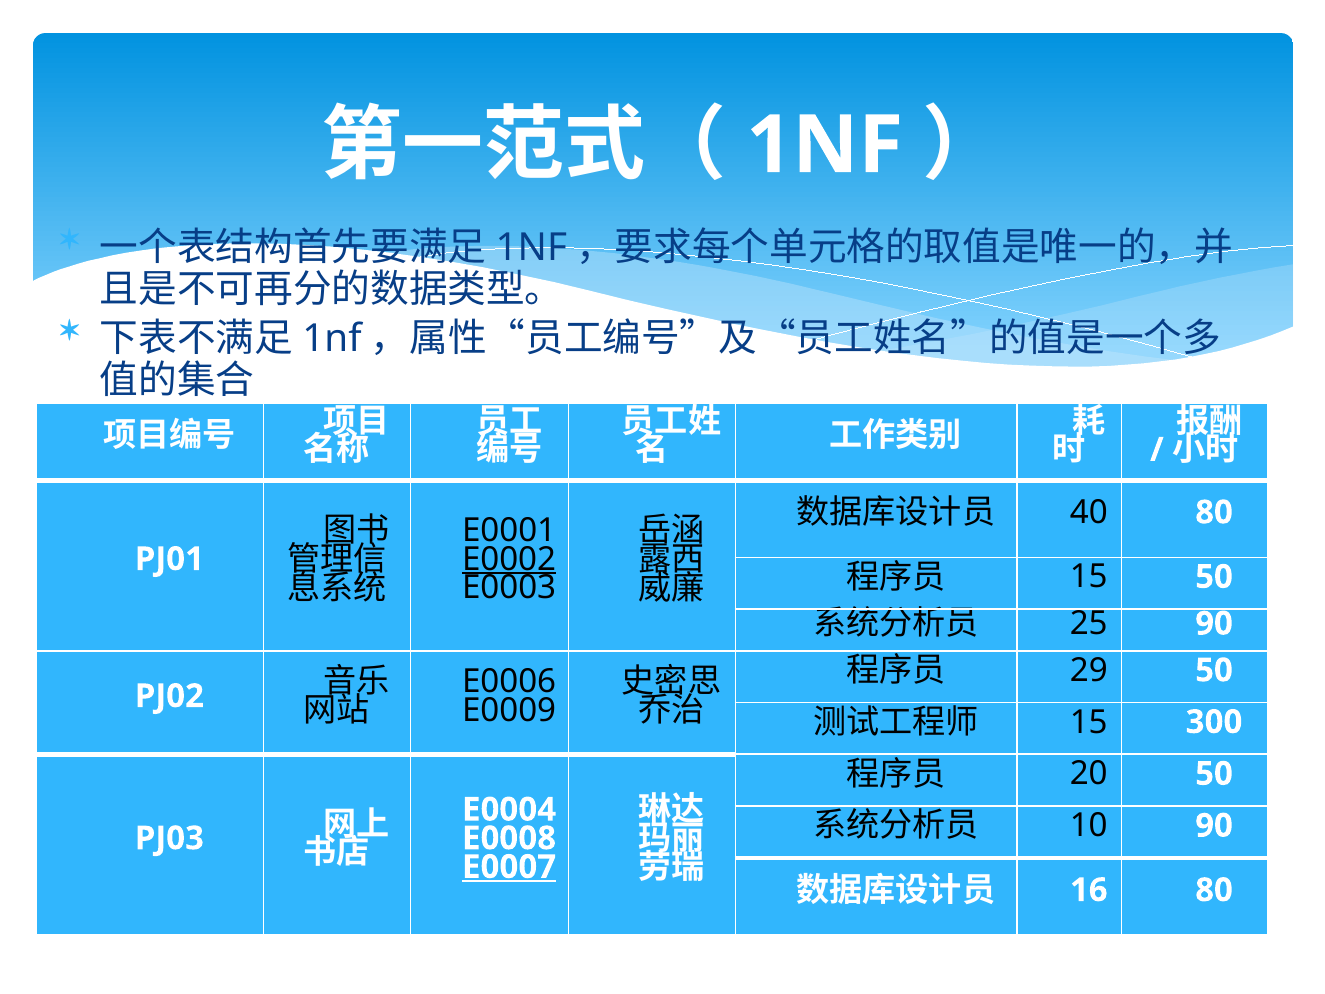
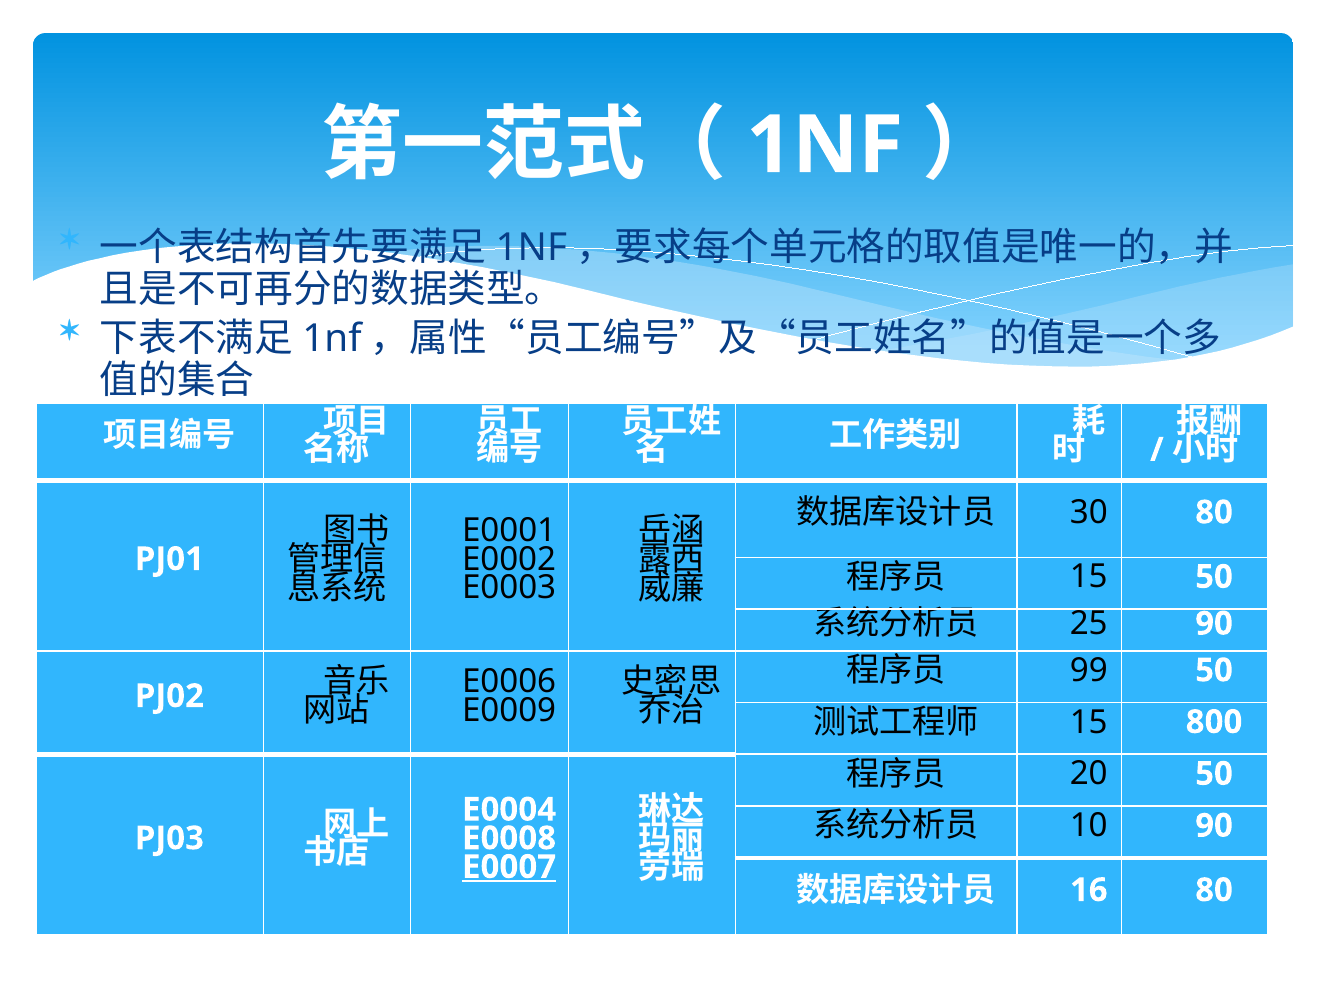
40: 40 -> 30
E0002 underline: present -> none
29: 29 -> 99
300: 300 -> 800
